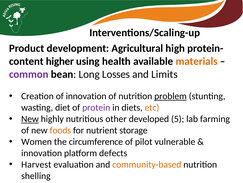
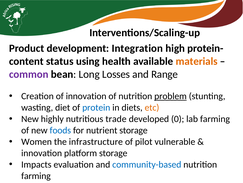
Agricultural: Agricultural -> Integration
higher: higher -> status
Limits: Limits -> Range
protein colour: purple -> blue
New at (30, 119) underline: present -> none
other: other -> trade
5: 5 -> 0
foods colour: orange -> blue
circumference: circumference -> infrastructure
platform defects: defects -> storage
Harvest: Harvest -> Impacts
community-based colour: orange -> blue
shelling at (36, 175): shelling -> farming
